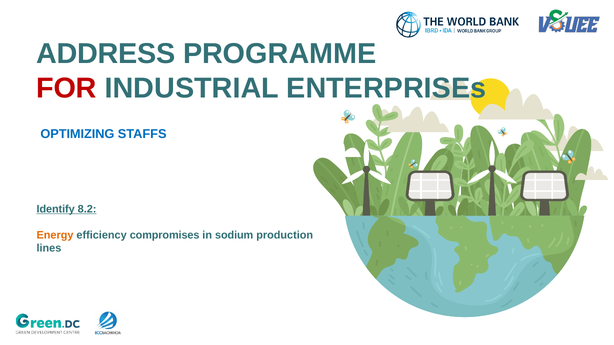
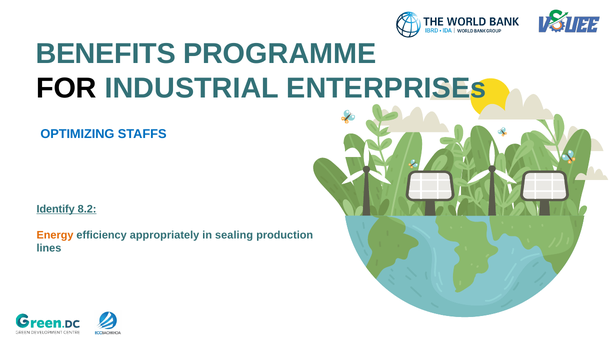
ADDRESS: ADDRESS -> BENEFITS
FOR colour: red -> black
compromises: compromises -> appropriately
sodium: sodium -> sealing
